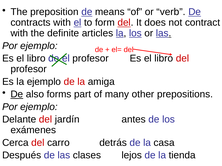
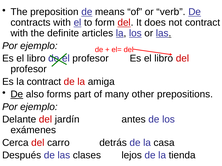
la ejemplo: ejemplo -> contract
